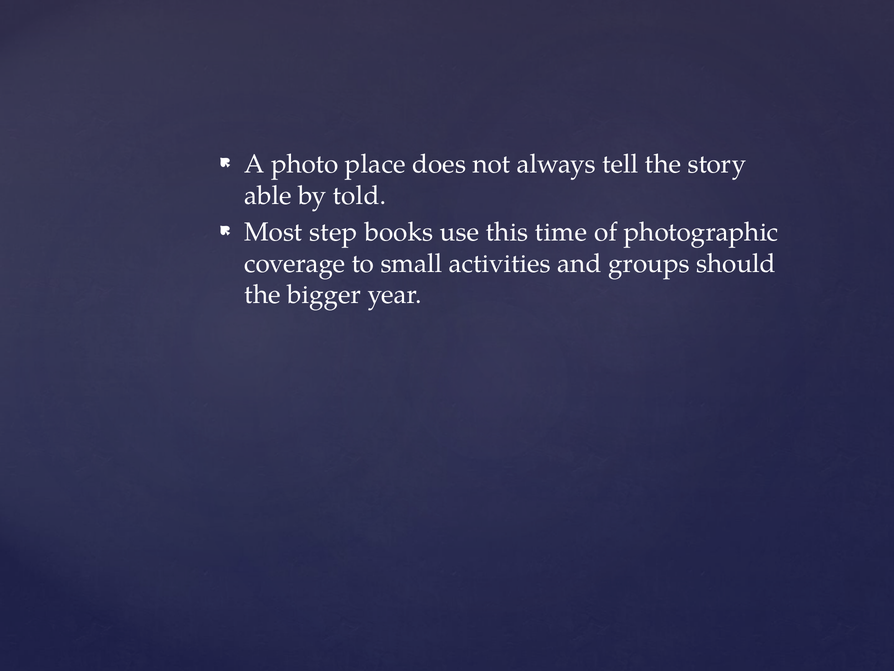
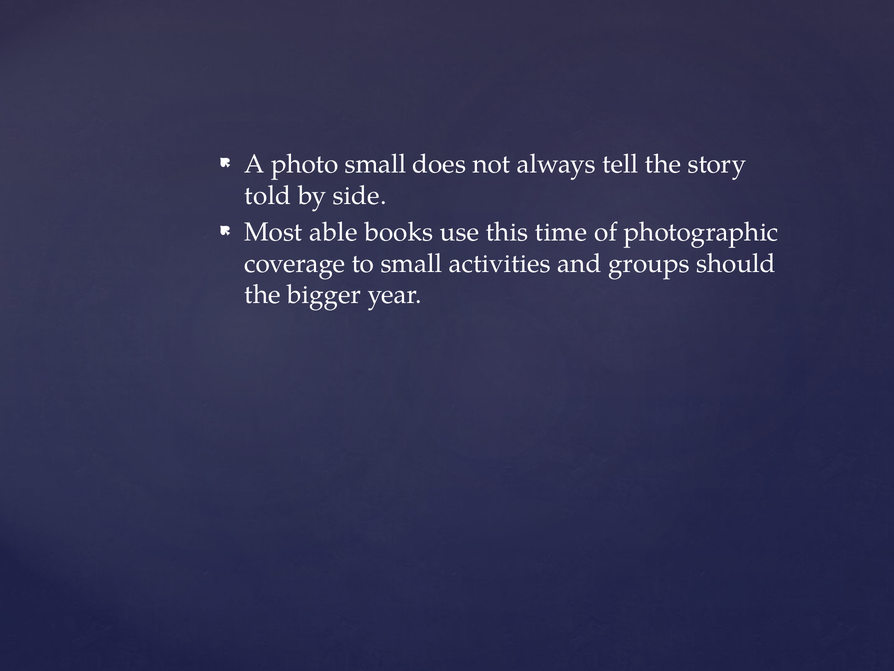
photo place: place -> small
able: able -> told
told: told -> side
step: step -> able
